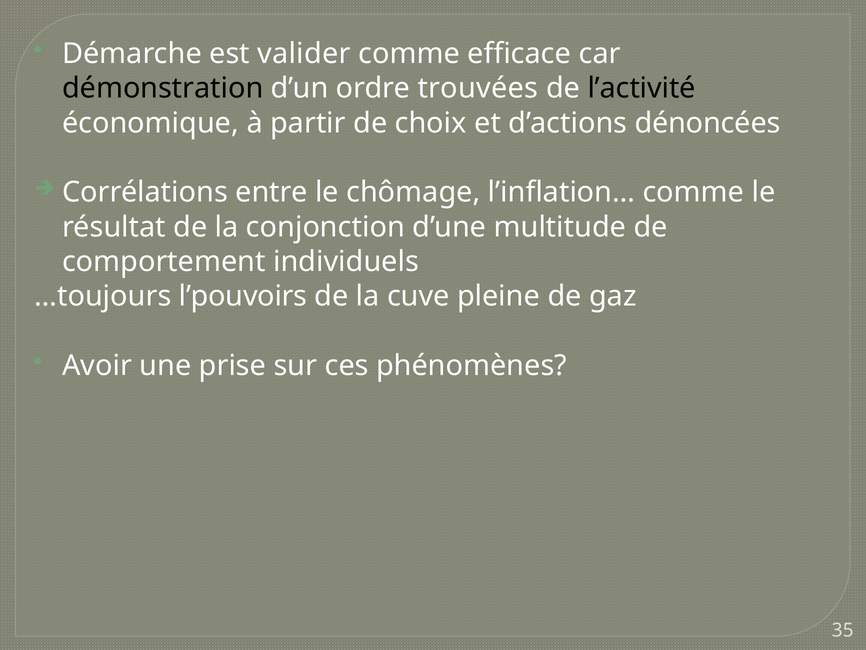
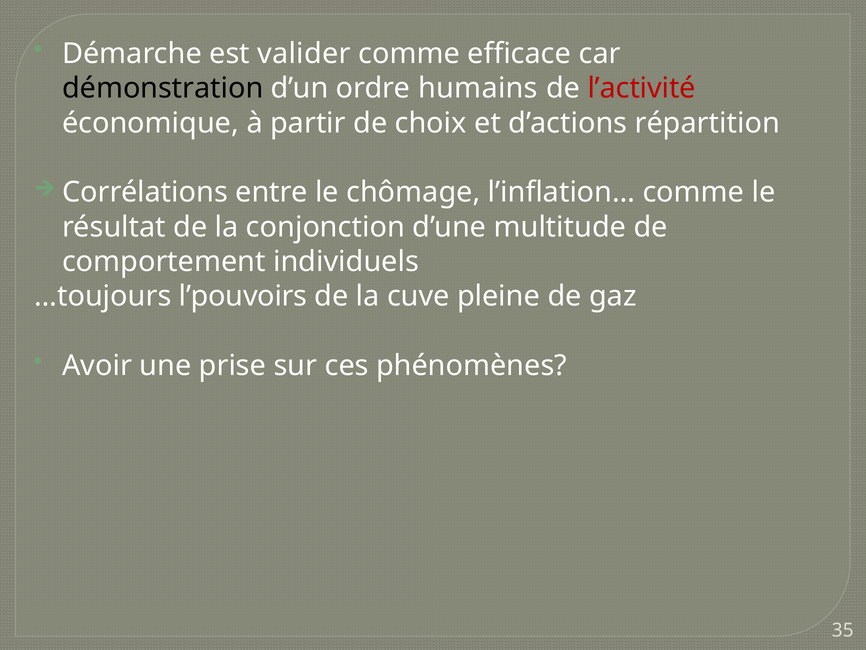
trouvées: trouvées -> humains
l’activité colour: black -> red
dénoncées: dénoncées -> répartition
